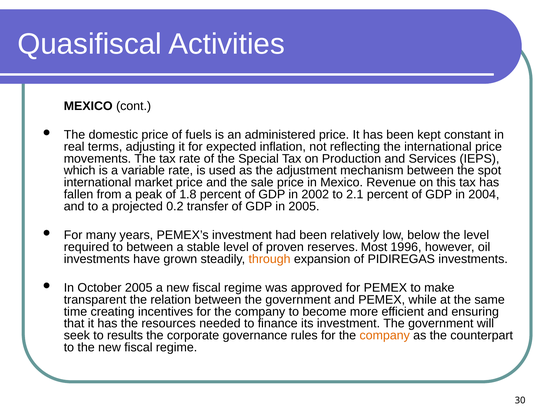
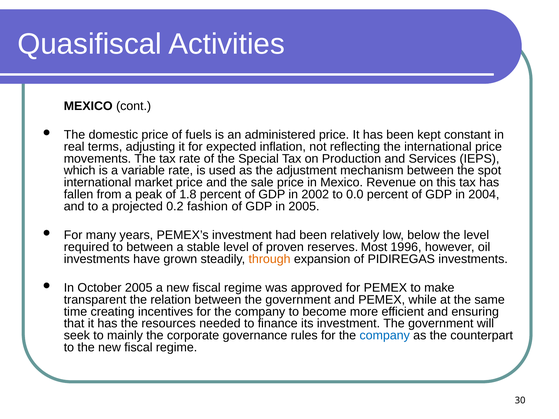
2.1: 2.1 -> 0.0
transfer: transfer -> fashion
results: results -> mainly
company at (385, 336) colour: orange -> blue
